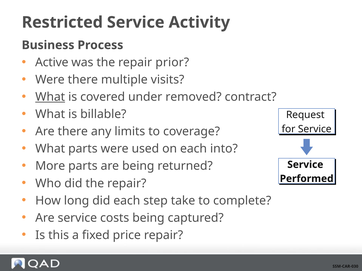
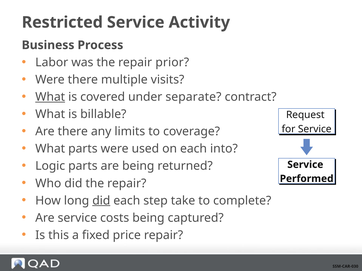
Active: Active -> Labor
removed: removed -> separate
More: More -> Logic
did at (101, 201) underline: none -> present
